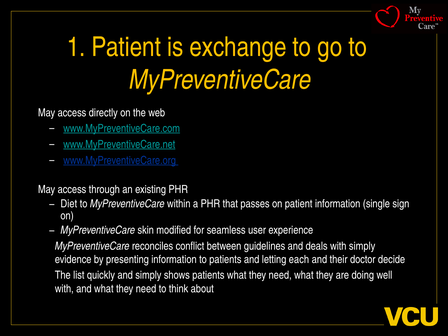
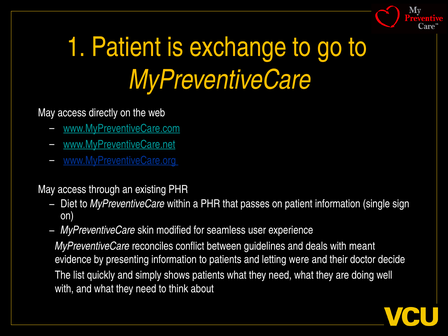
with simply: simply -> meant
each: each -> were
